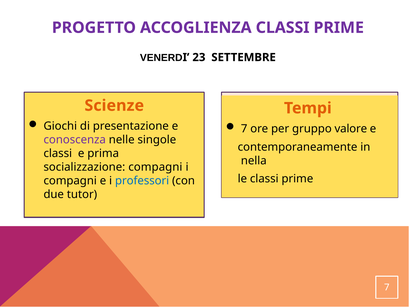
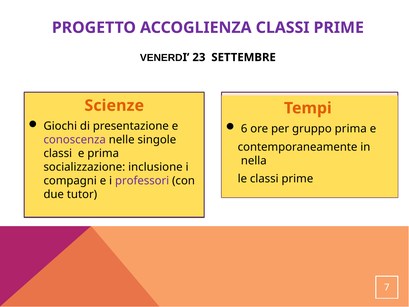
7 at (244, 129): 7 -> 6
gruppo valore: valore -> prima
socializzazione compagni: compagni -> inclusione
professori colour: blue -> purple
